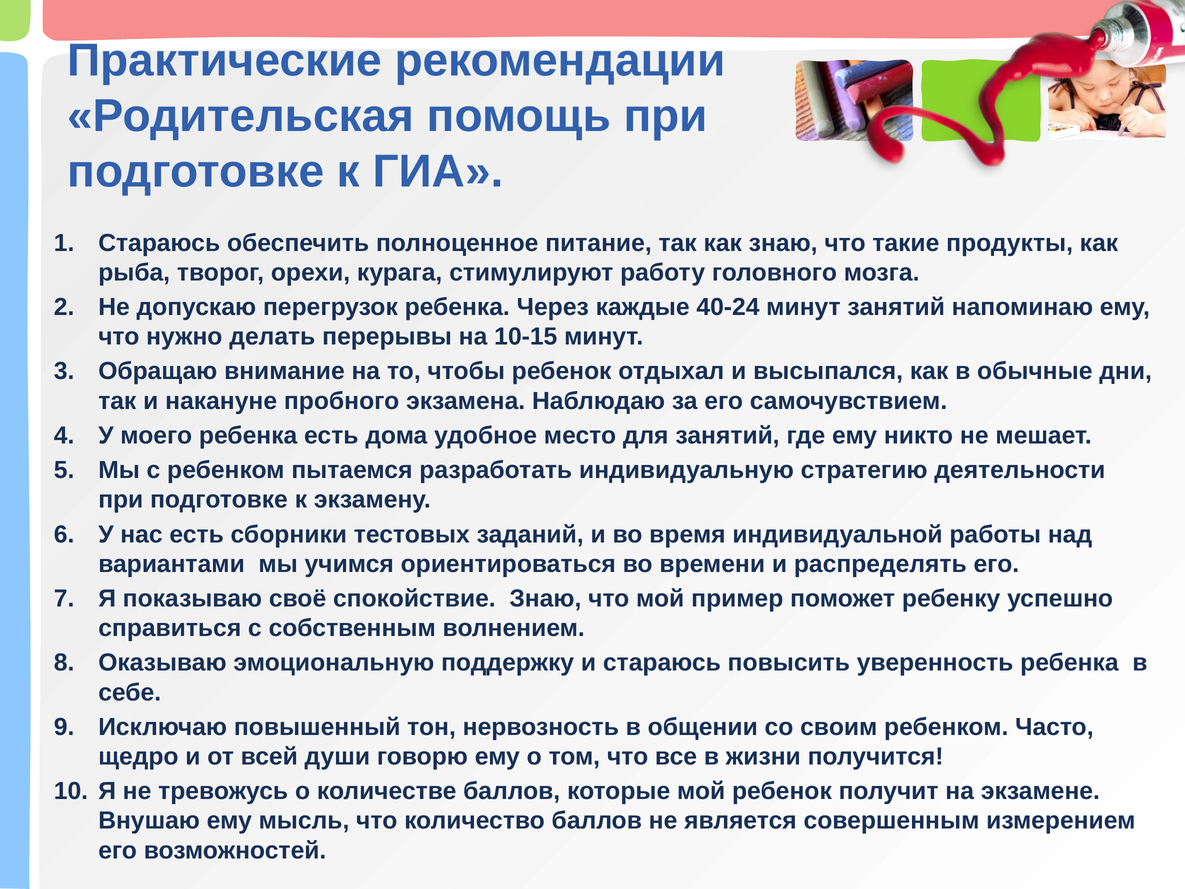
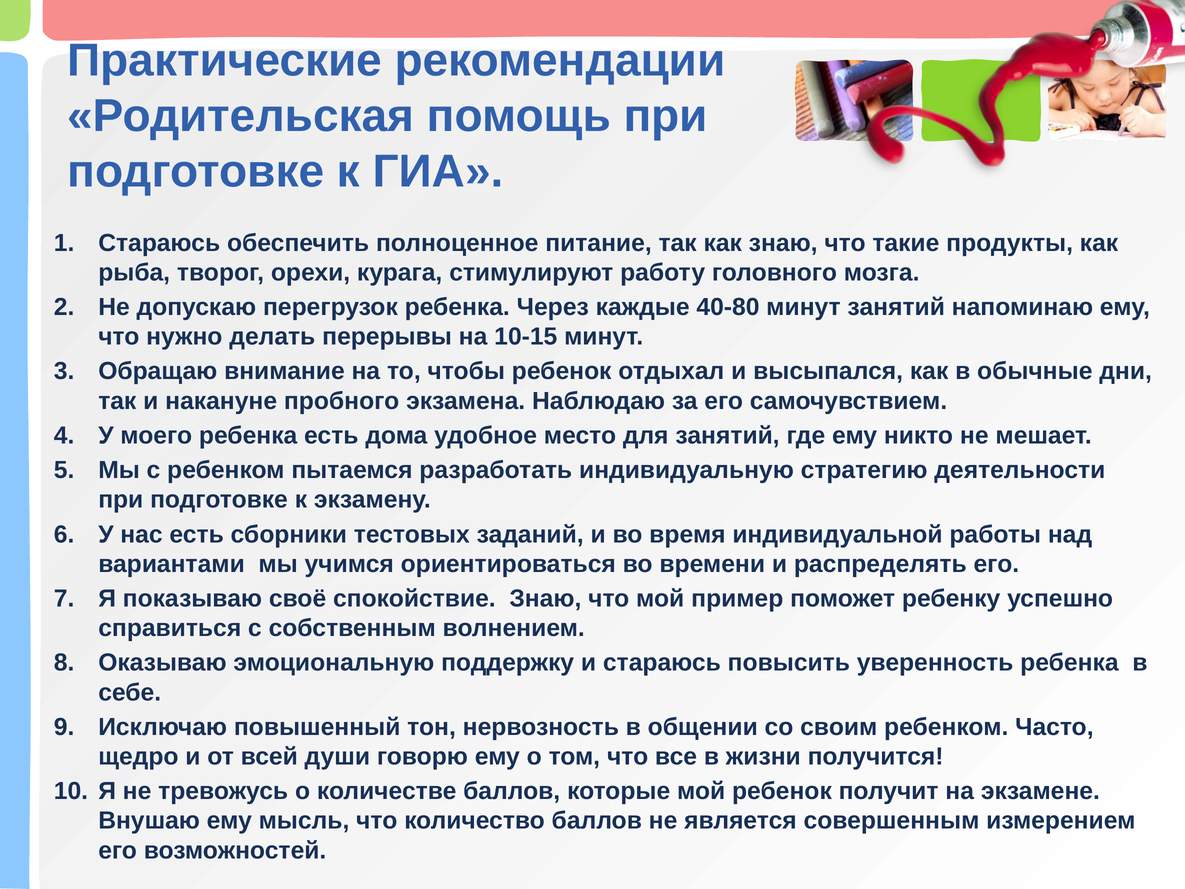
40-24: 40-24 -> 40-80
